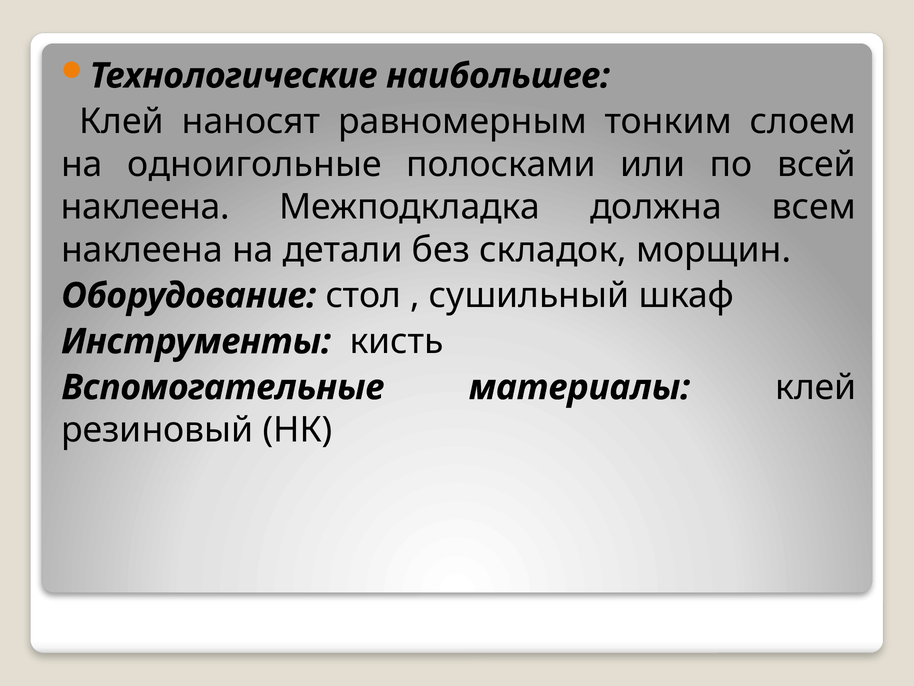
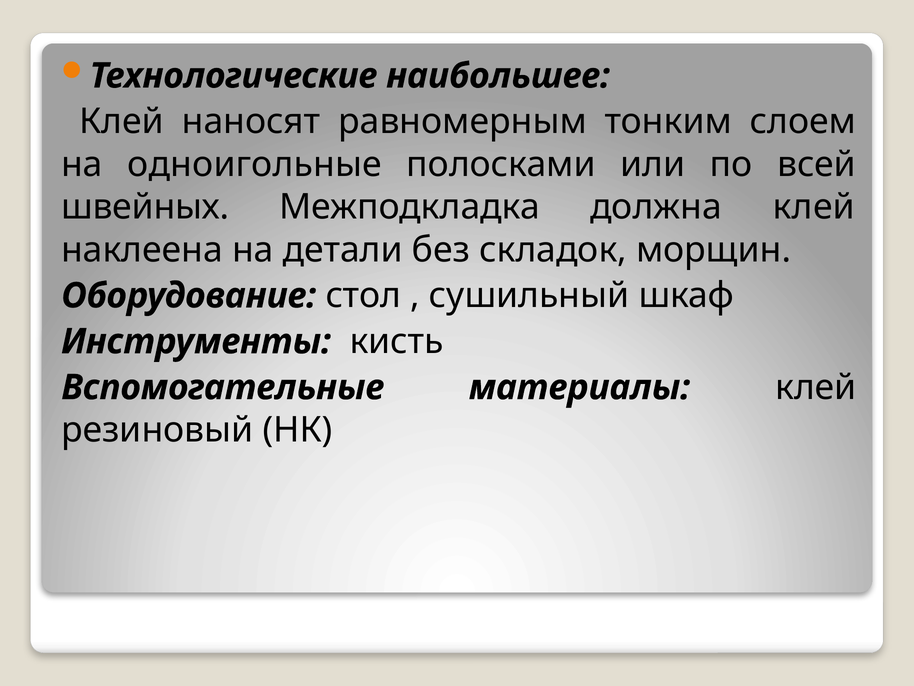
наклеена at (145, 207): наклеена -> швейных
должна всем: всем -> клей
